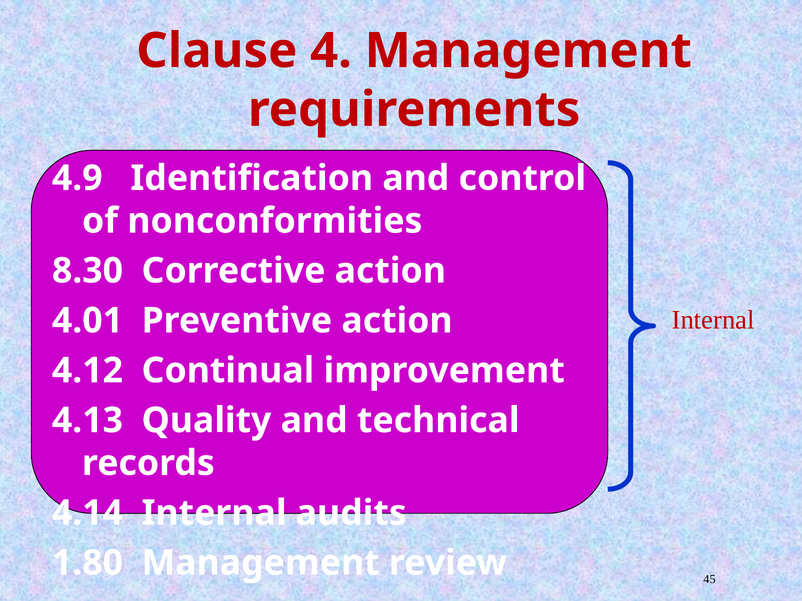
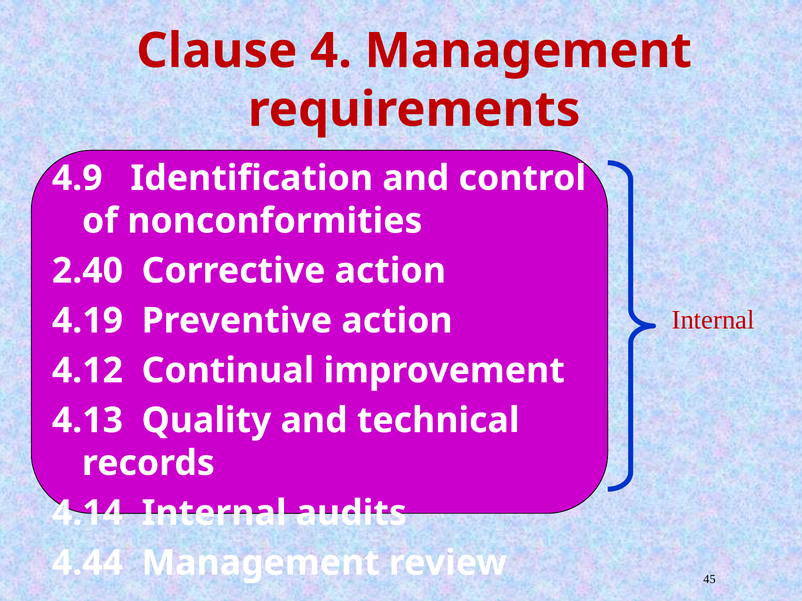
8.30: 8.30 -> 2.40
4.01: 4.01 -> 4.19
1.80: 1.80 -> 4.44
